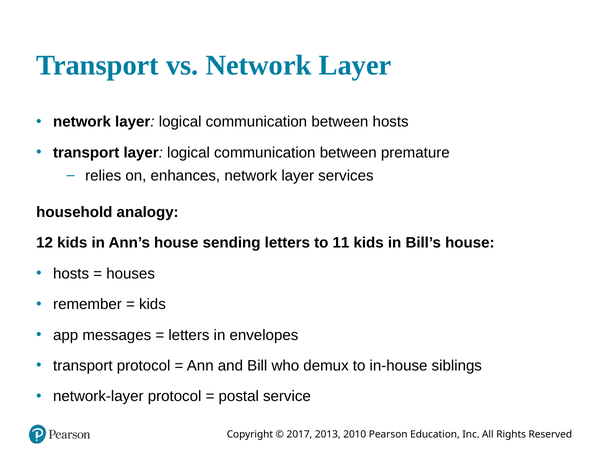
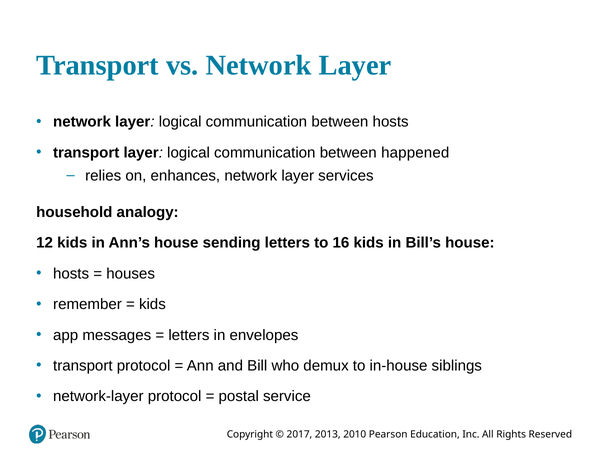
premature: premature -> happened
11: 11 -> 16
